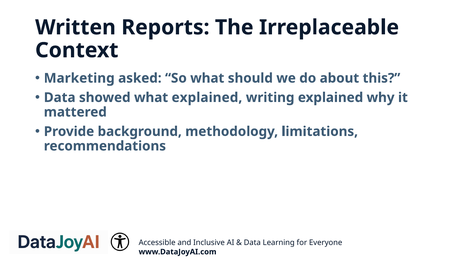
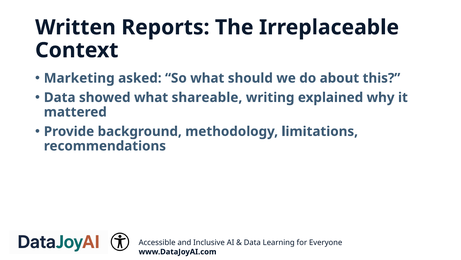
what explained: explained -> shareable
